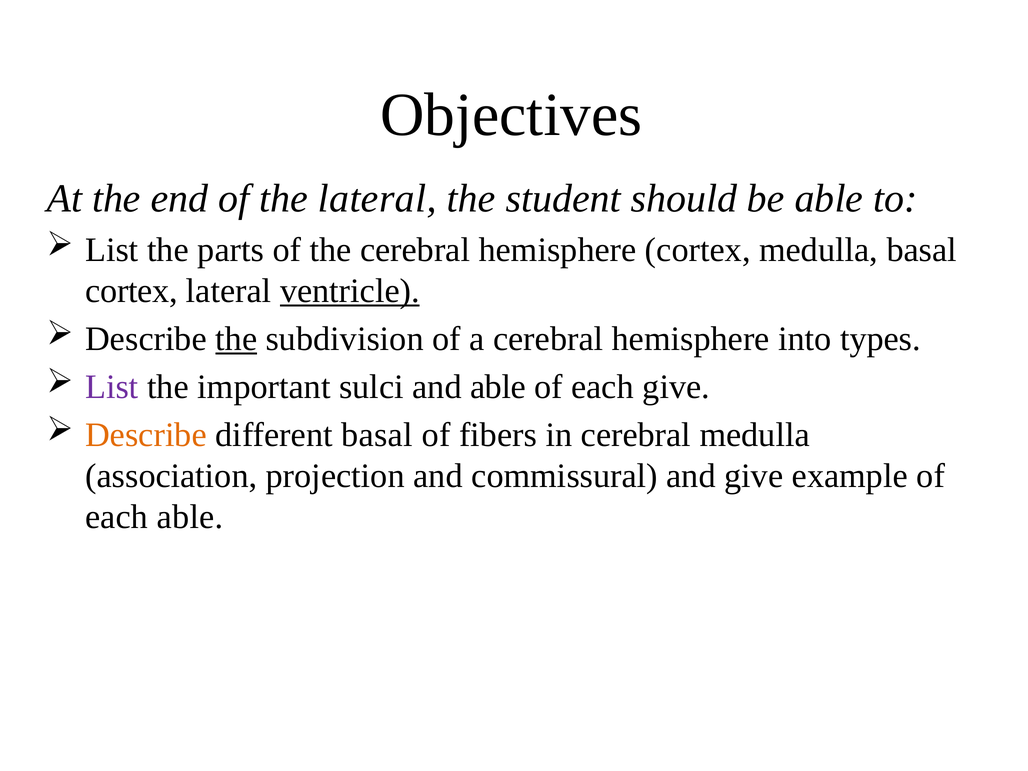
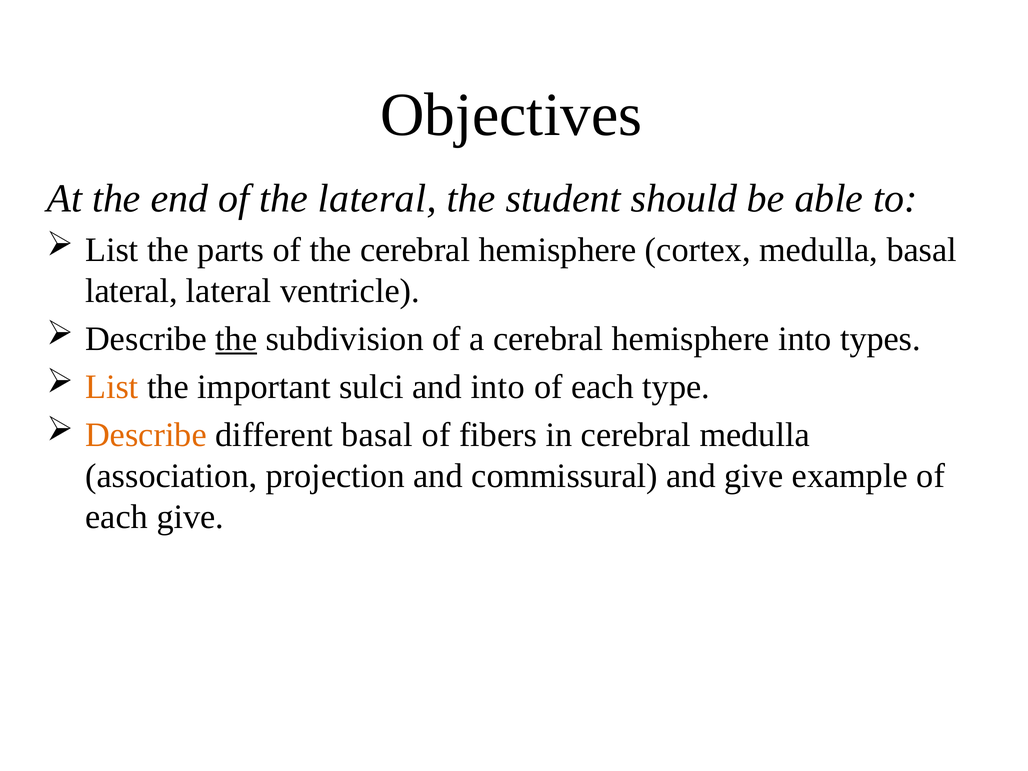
cortex at (131, 291): cortex -> lateral
ventricle underline: present -> none
List at (112, 387) colour: purple -> orange
and able: able -> into
each give: give -> type
each able: able -> give
